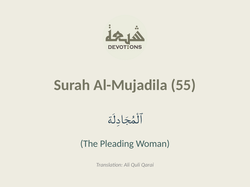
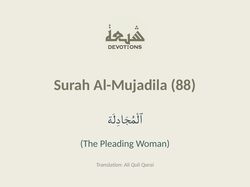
55: 55 -> 88
